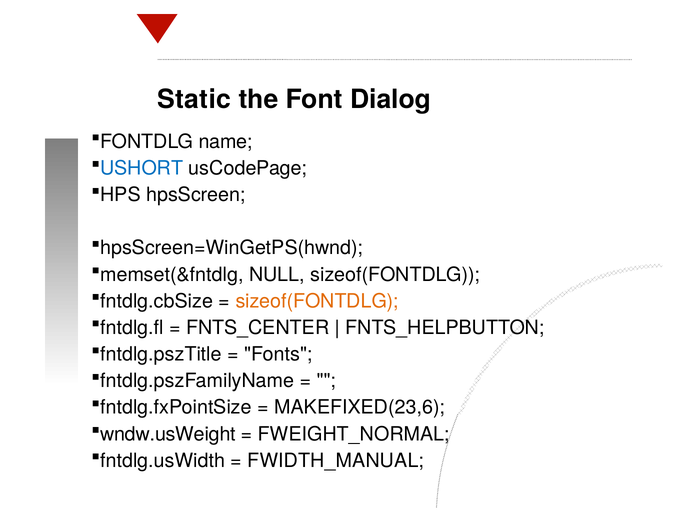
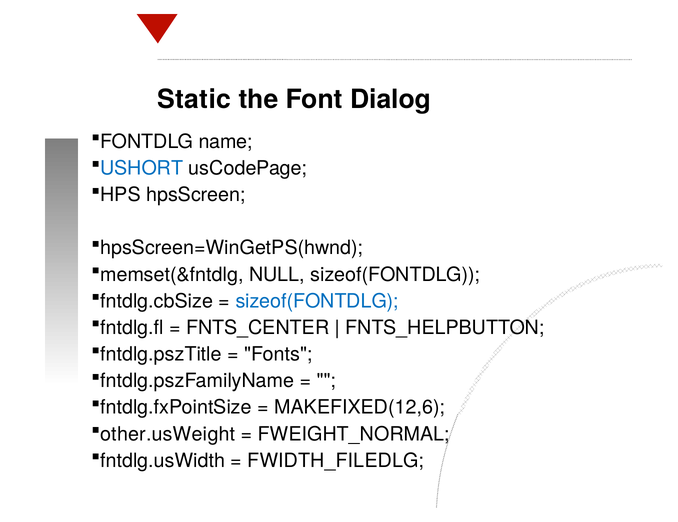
sizeof(FONTDLG at (317, 301) colour: orange -> blue
MAKEFIXED(23,6: MAKEFIXED(23,6 -> MAKEFIXED(12,6
wndw.usWeight: wndw.usWeight -> other.usWeight
FWIDTH_MANUAL: FWIDTH_MANUAL -> FWIDTH_FILEDLG
